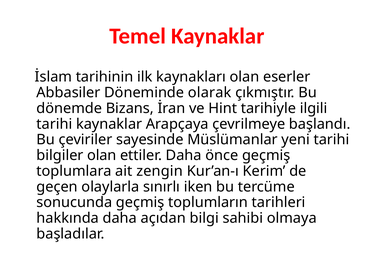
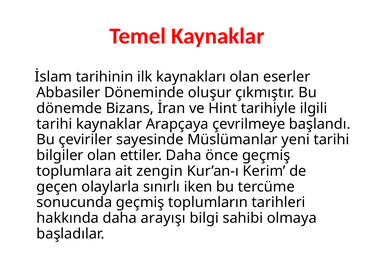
olarak: olarak -> oluşur
açıdan: açıdan -> arayışı
